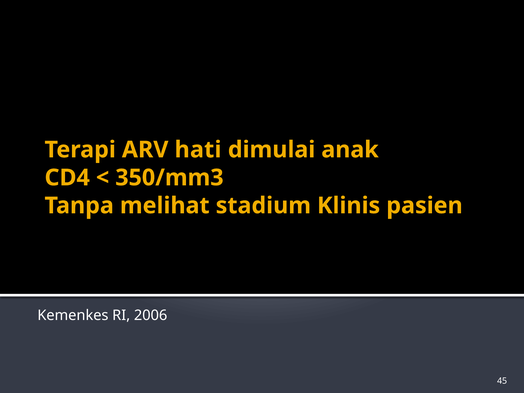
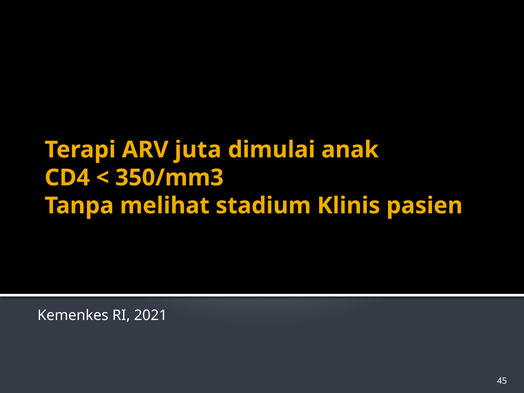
hati: hati -> juta
2006: 2006 -> 2021
